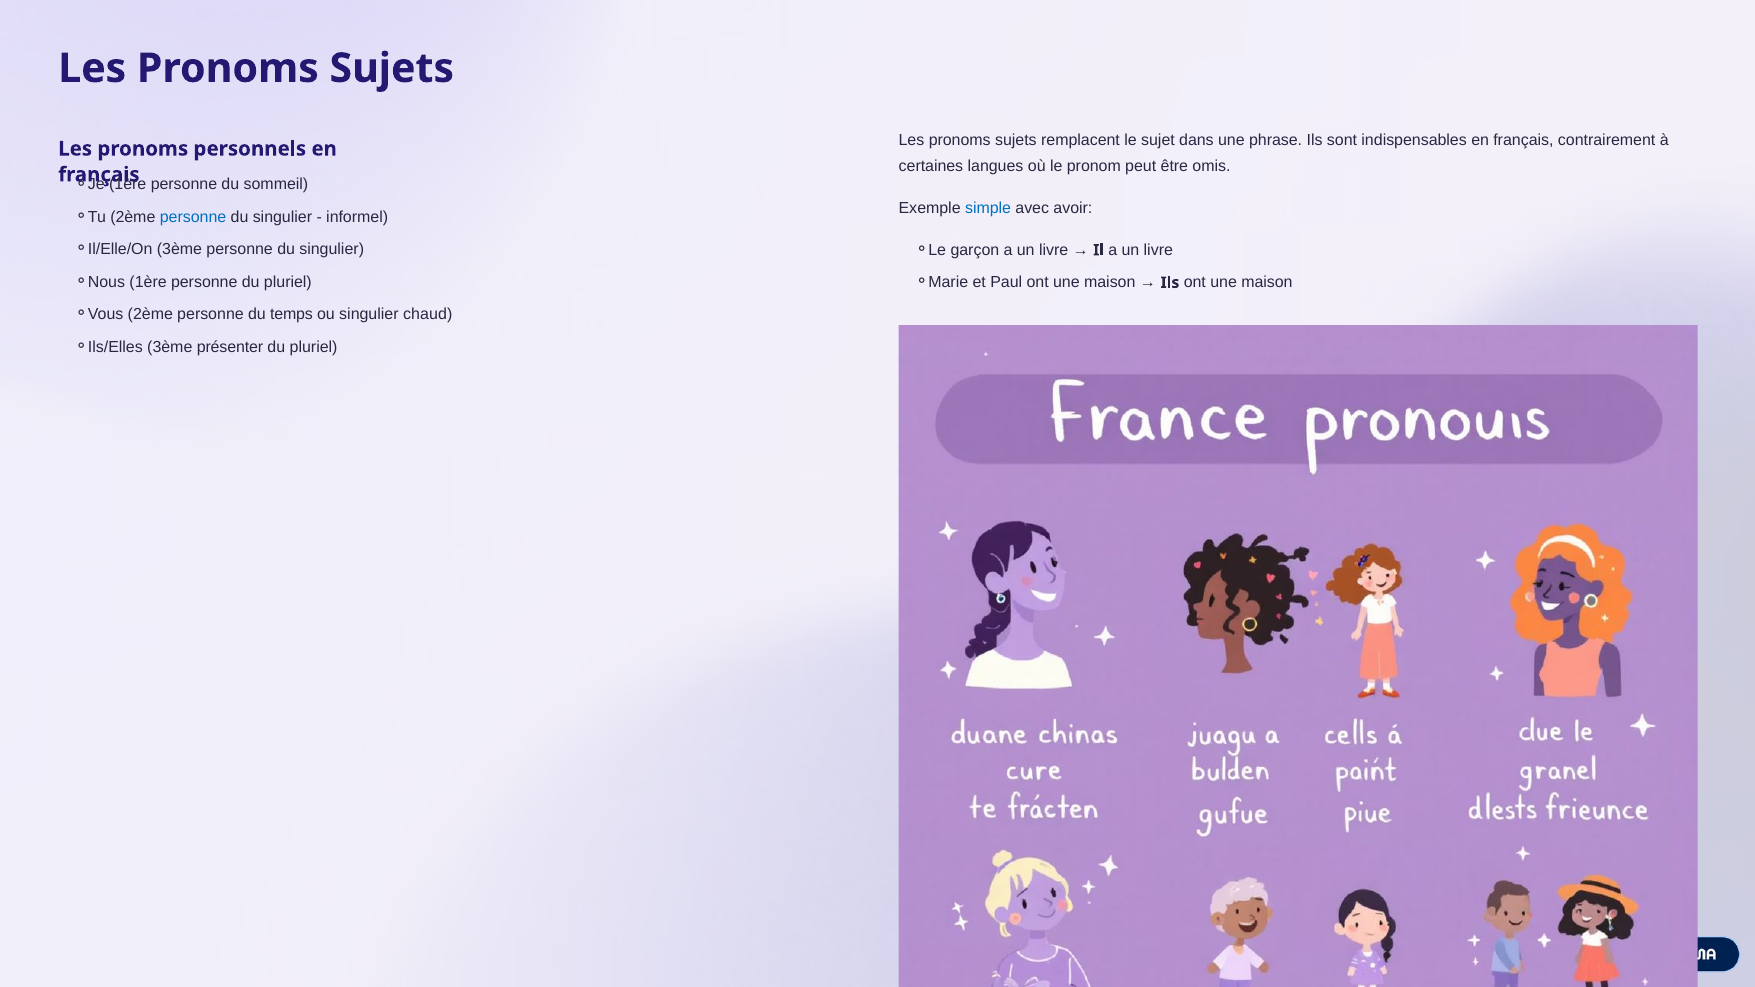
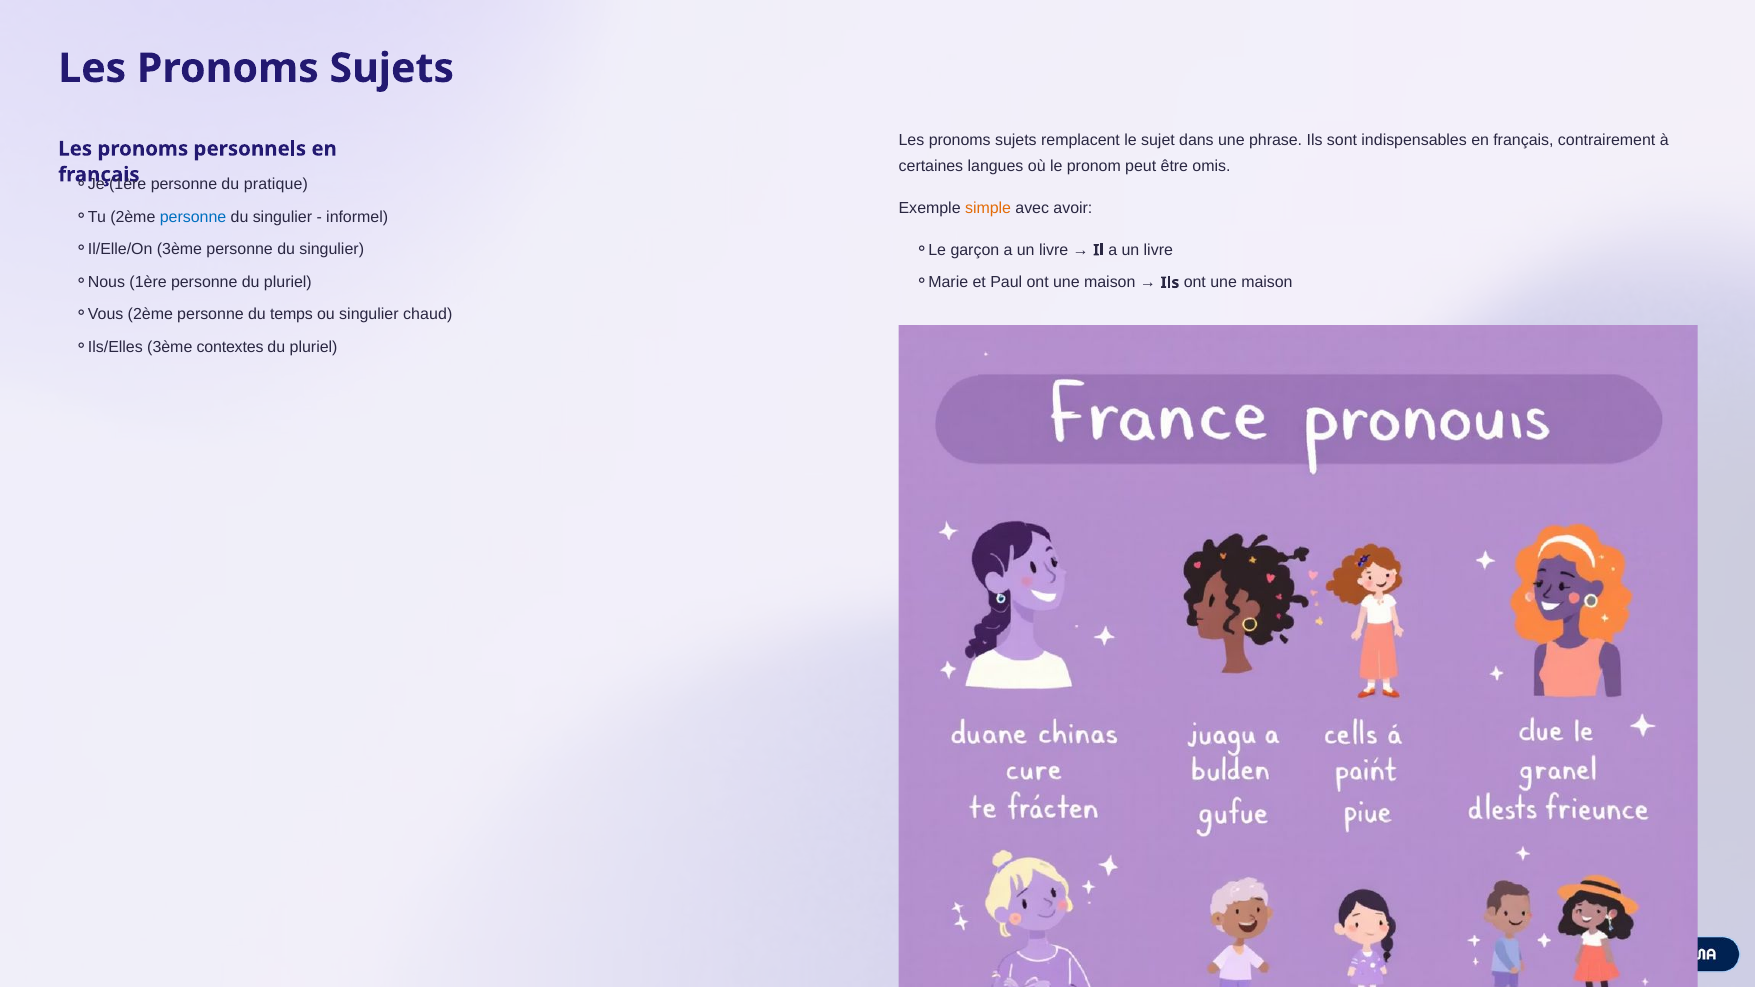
sommeil: sommeil -> pratique
simple colour: blue -> orange
présenter: présenter -> contextes
